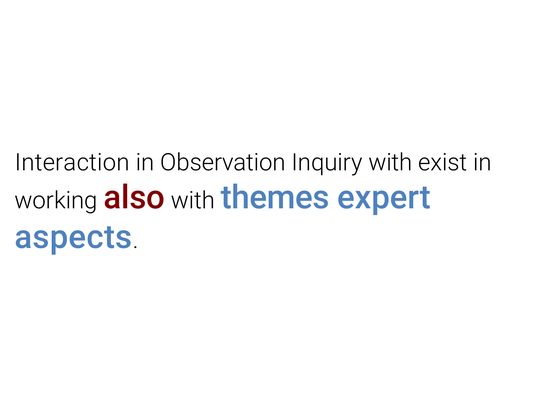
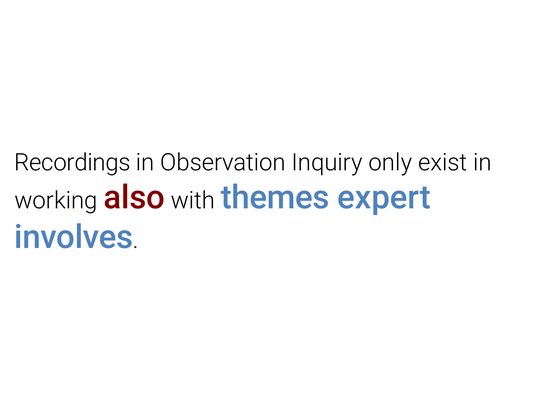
Interaction: Interaction -> Recordings
Inquiry with: with -> only
aspects: aspects -> involves
